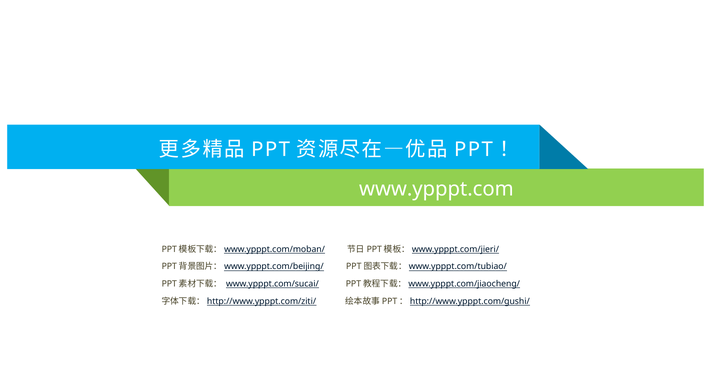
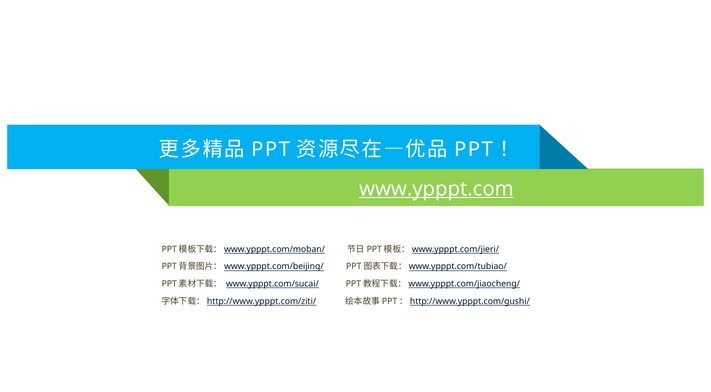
www.ypppt.com underline: none -> present
